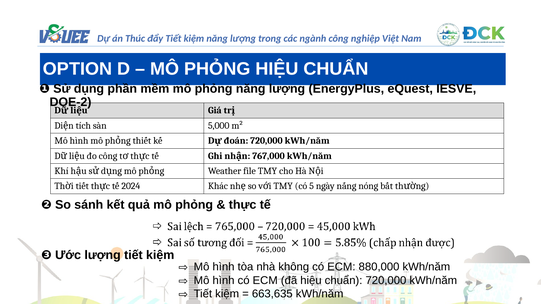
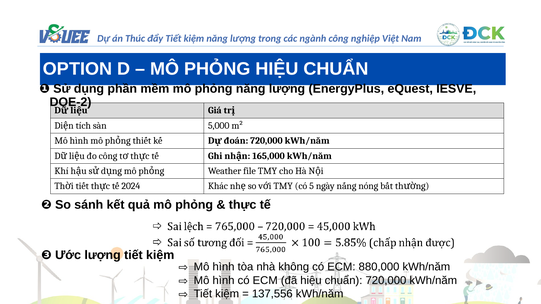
767,000: 767,000 -> 165,000
663,635: 663,635 -> 137,556
